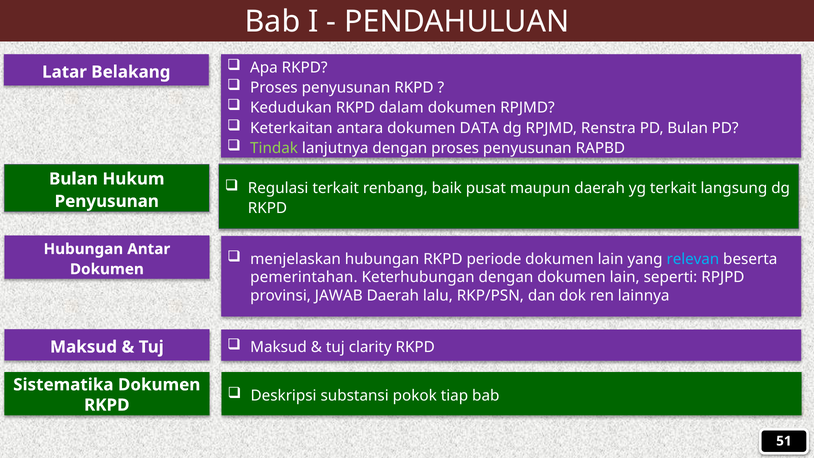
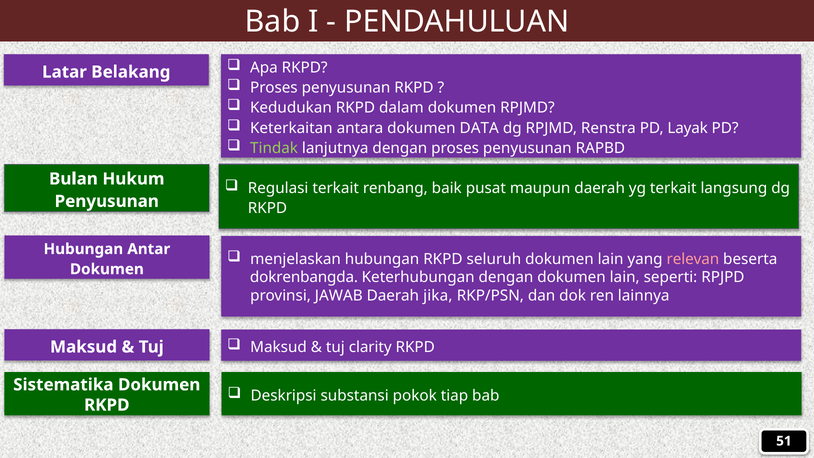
PD Bulan: Bulan -> Layak
periode: periode -> seluruh
relevan colour: light blue -> pink
pemerintahan: pemerintahan -> dokrenbangda
lalu: lalu -> jika
